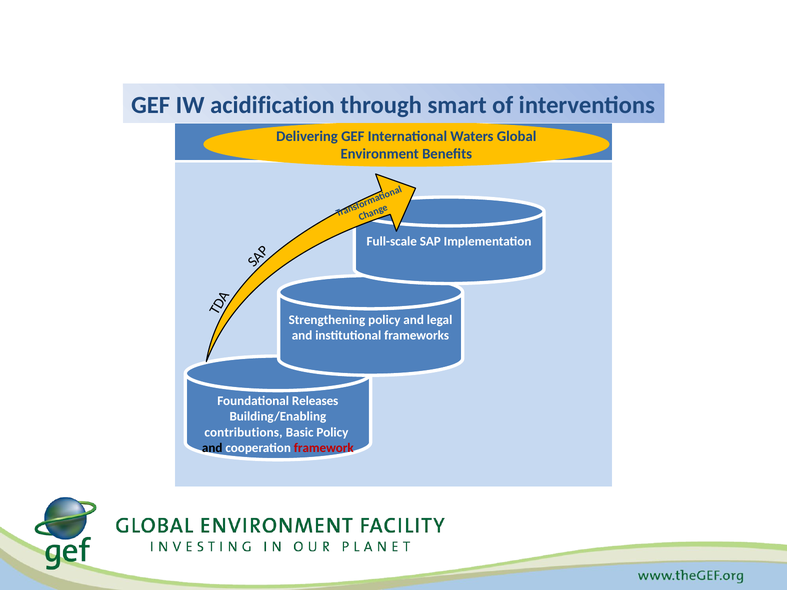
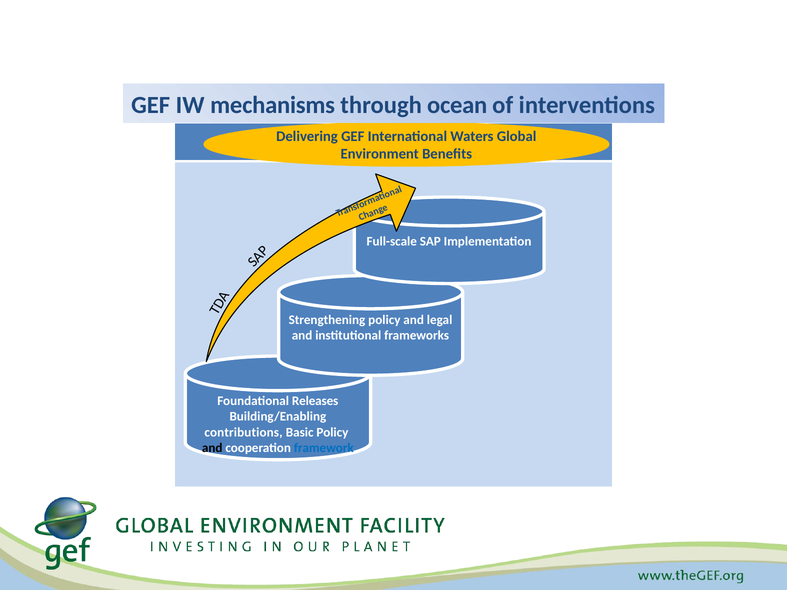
acidification: acidification -> mechanisms
smart: smart -> ocean
framework colour: red -> blue
